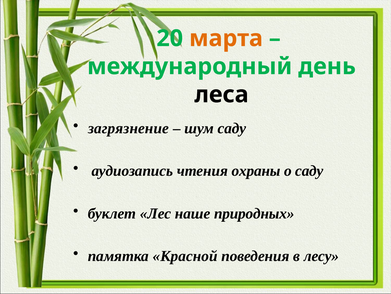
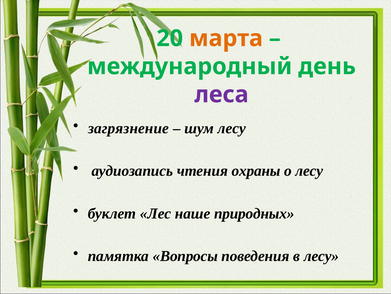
леса colour: black -> purple
шум саду: саду -> лесу
о саду: саду -> лесу
Красной: Красной -> Вопросы
